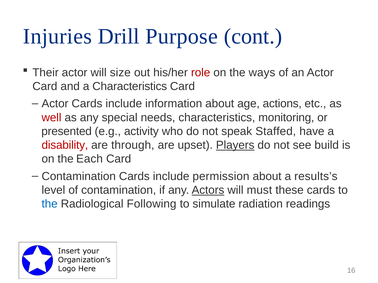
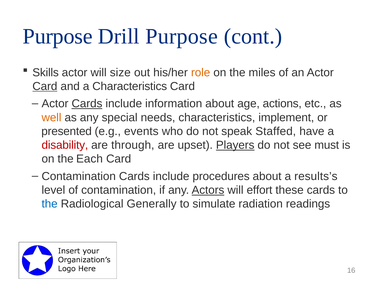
Injuries at (57, 37): Injuries -> Purpose
Their: Their -> Skills
role colour: red -> orange
ways: ways -> miles
Card at (45, 86) underline: none -> present
Cards at (87, 104) underline: none -> present
well colour: red -> orange
monitoring: monitoring -> implement
activity: activity -> events
build: build -> must
permission: permission -> procedures
must: must -> effort
Following: Following -> Generally
